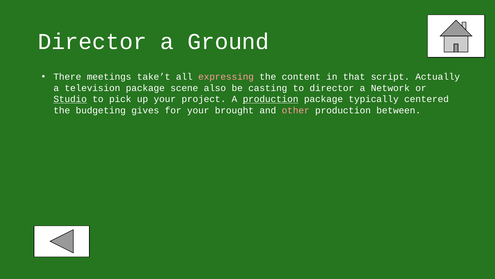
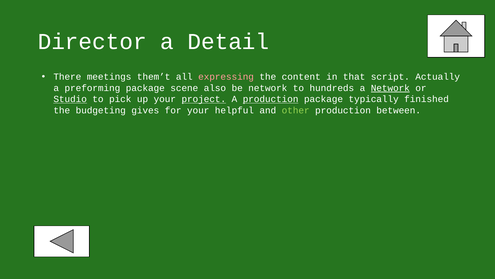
Ground: Ground -> Detail
take’t: take’t -> them’t
television: television -> preforming
be casting: casting -> network
to director: director -> hundreds
Network at (390, 88) underline: none -> present
project underline: none -> present
centered: centered -> finished
brought: brought -> helpful
other colour: pink -> light green
